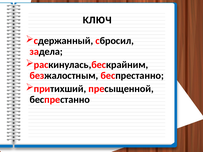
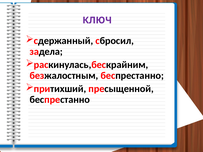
КЛЮЧ colour: black -> purple
